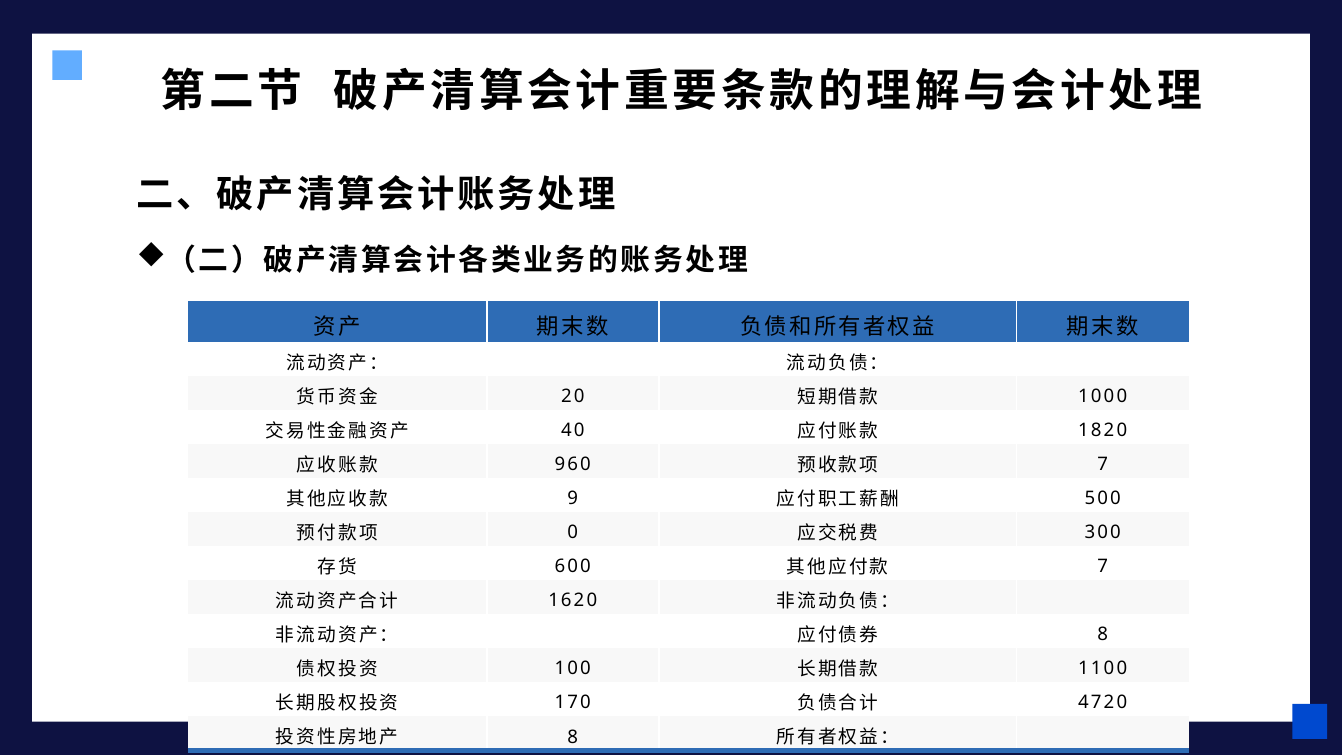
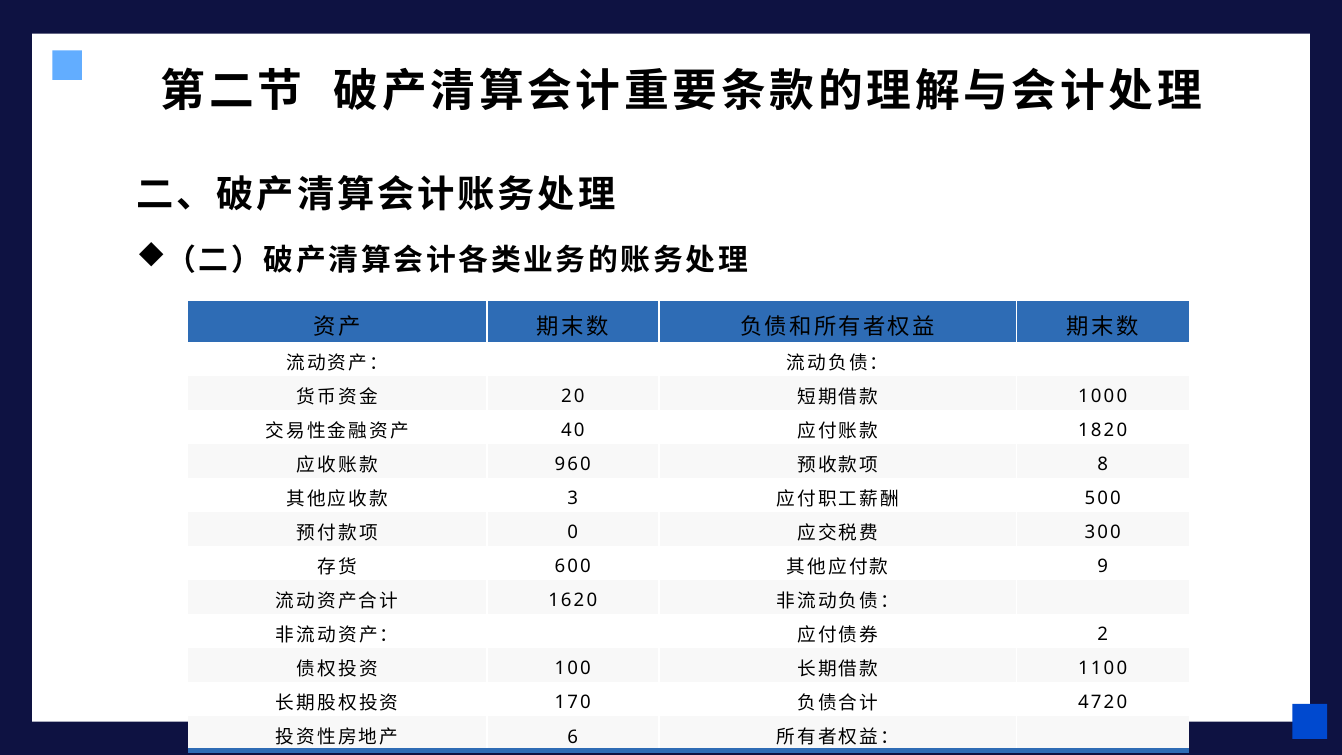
7 at (1103, 465): 7 -> 8
9: 9 -> 3
7 at (1103, 567): 7 -> 9
8 at (1103, 635): 8 -> 2
8 at (573, 737): 8 -> 6
